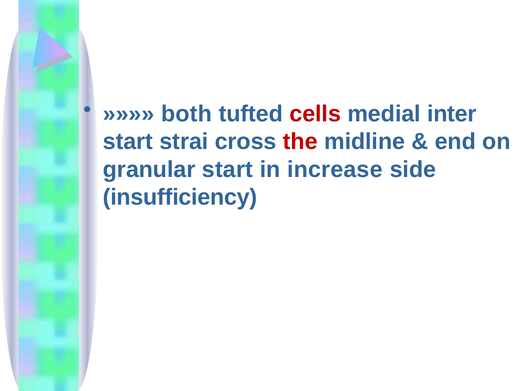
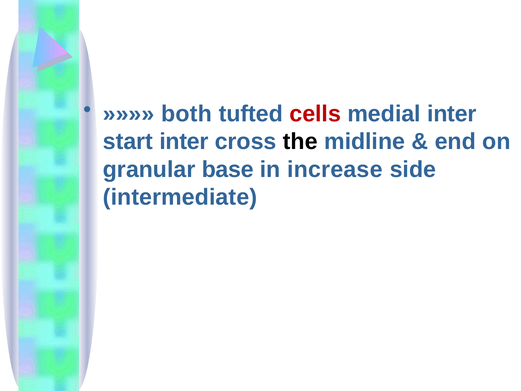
start strai: strai -> inter
the colour: red -> black
granular start: start -> base
insufficiency: insufficiency -> intermediate
